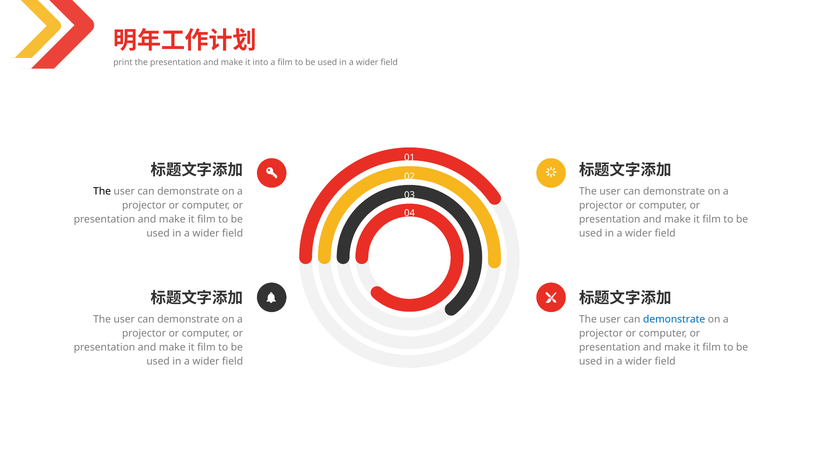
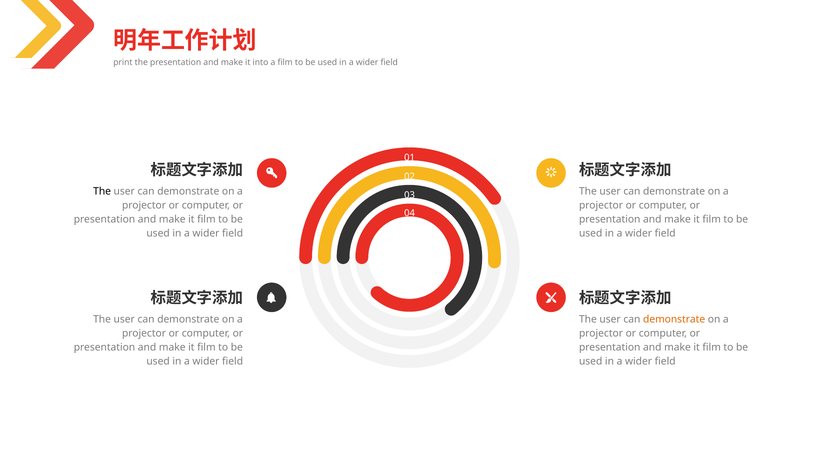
demonstrate at (674, 319) colour: blue -> orange
